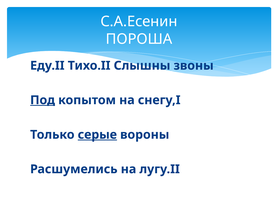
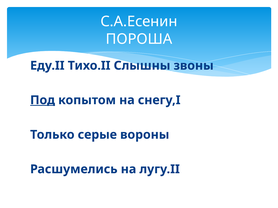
серые underline: present -> none
